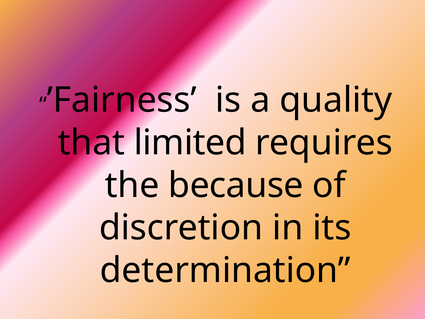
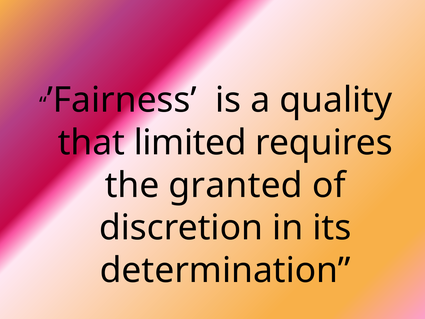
because: because -> granted
